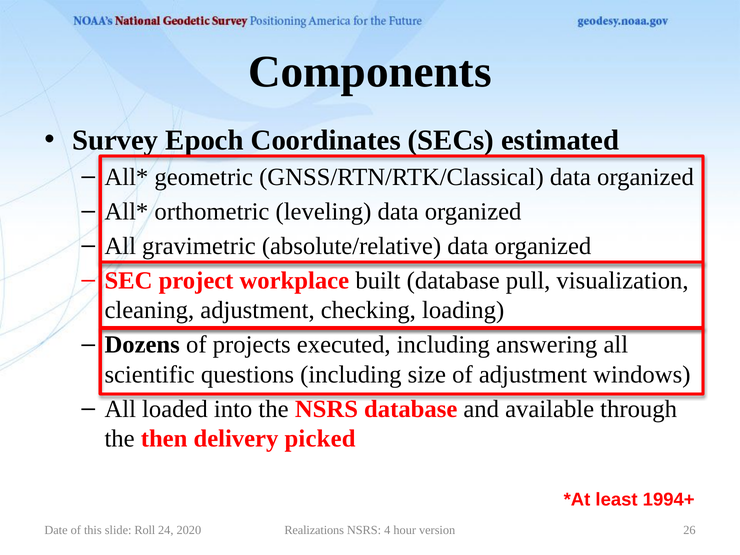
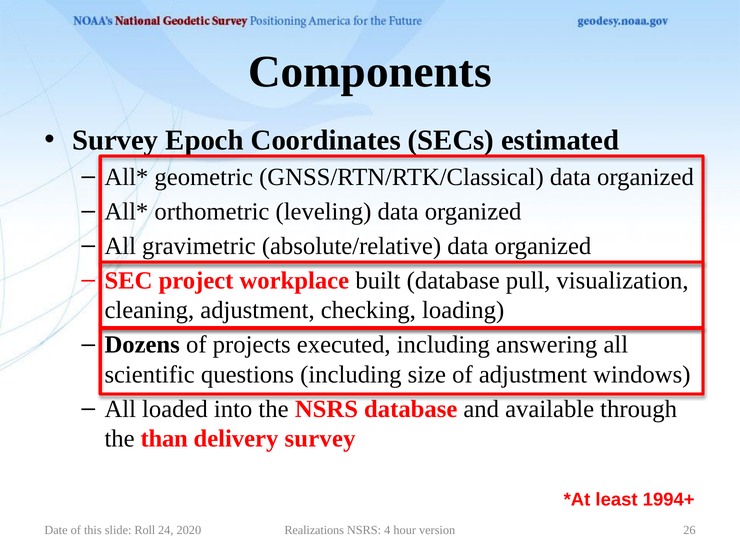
then: then -> than
delivery picked: picked -> survey
